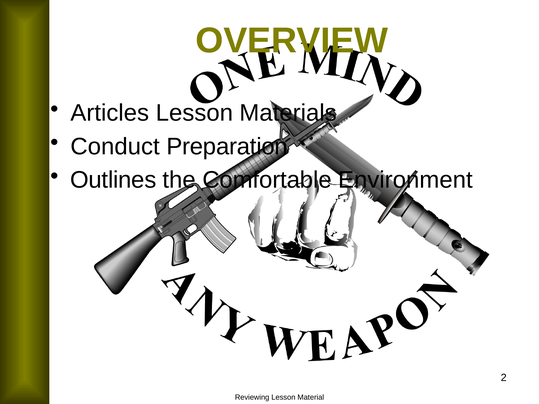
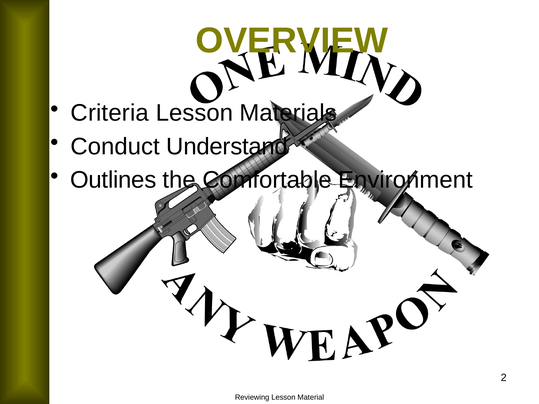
Articles: Articles -> Criteria
Preparation: Preparation -> Understand
